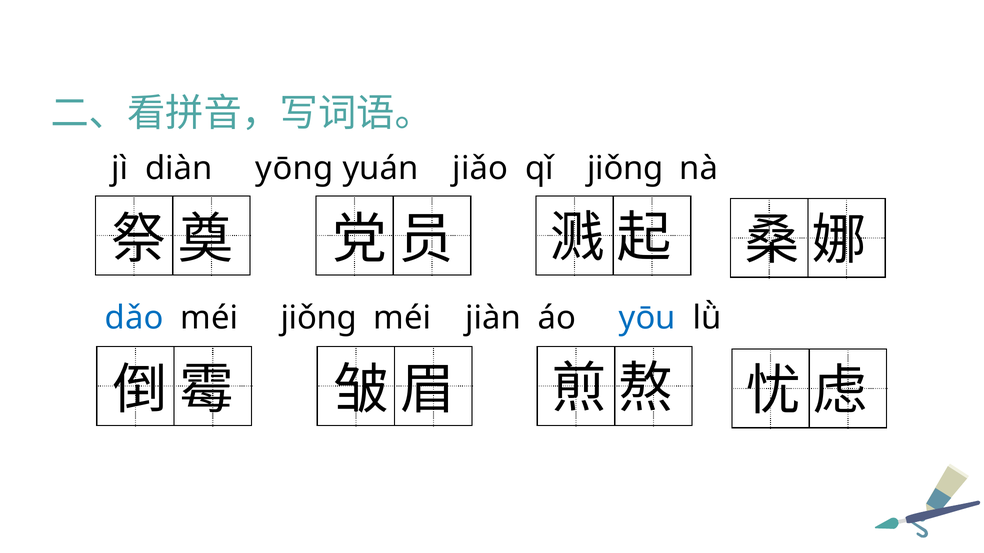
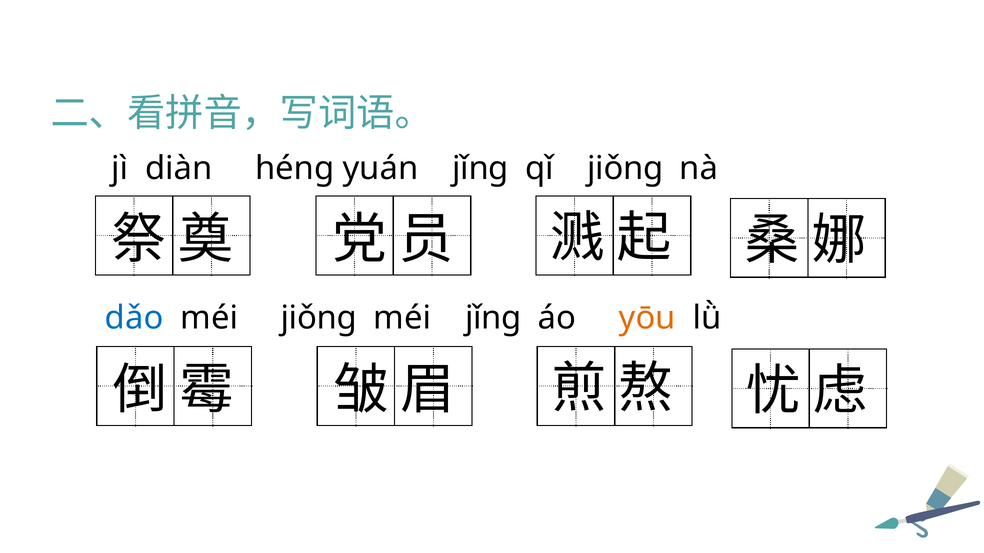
yōng: yōng -> héng
yuán jiǎo: jiǎo -> jǐng
méi jiàn: jiàn -> jǐng
yōu colour: blue -> orange
